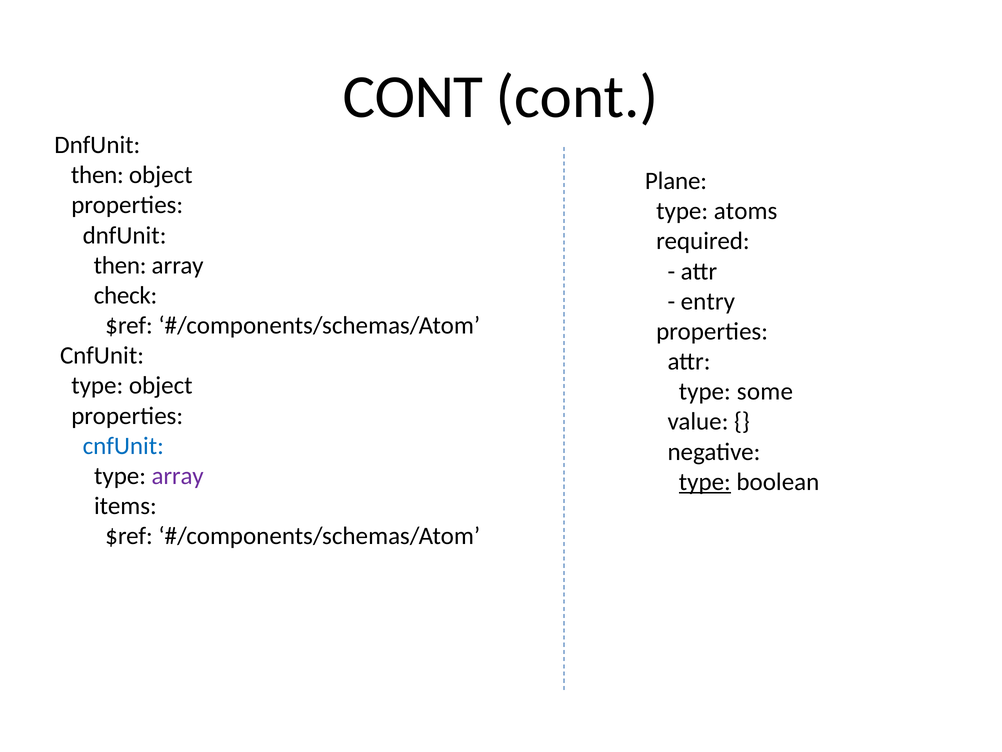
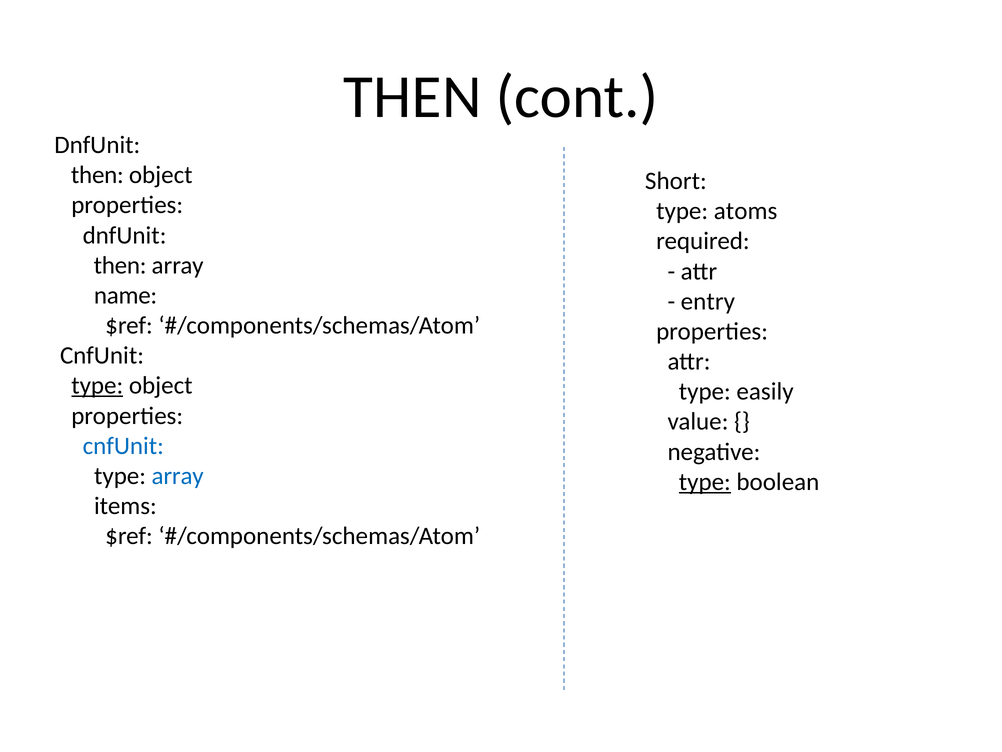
CONT at (413, 97): CONT -> THEN
Plane: Plane -> Short
check: check -> name
type at (97, 385) underline: none -> present
some: some -> easily
array at (178, 476) colour: purple -> blue
